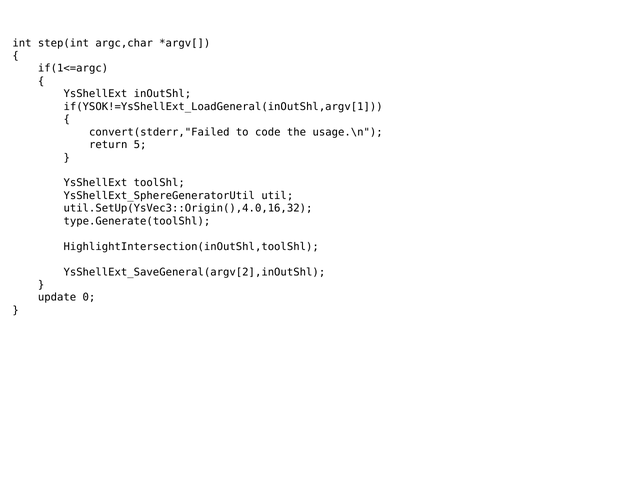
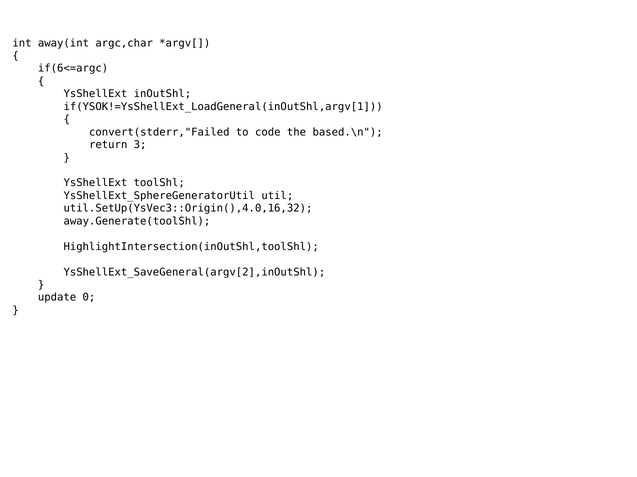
step(int: step(int -> away(int
if(1<=argc: if(1<=argc -> if(6<=argc
usage.\n: usage.\n -> based.\n
5: 5 -> 3
type.Generate(toolShl: type.Generate(toolShl -> away.Generate(toolShl
